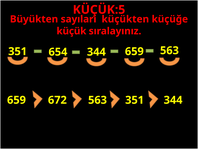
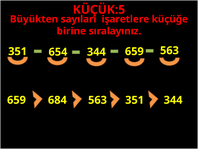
küçükten: küçükten -> işaretlere
küçük: küçük -> birine
672: 672 -> 684
